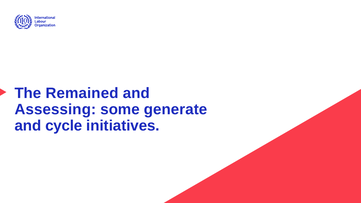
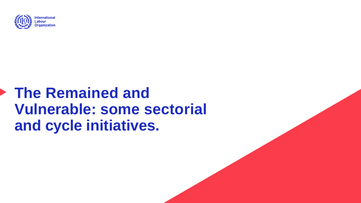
Assessing: Assessing -> Vulnerable
generate: generate -> sectorial
